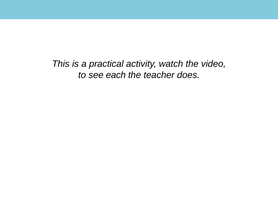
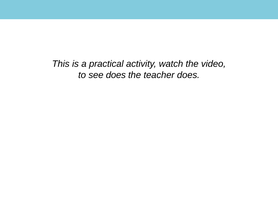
see each: each -> does
